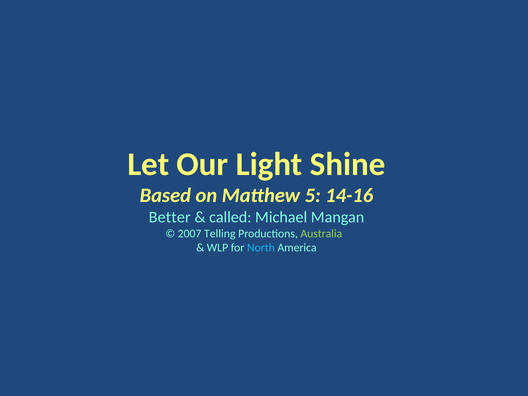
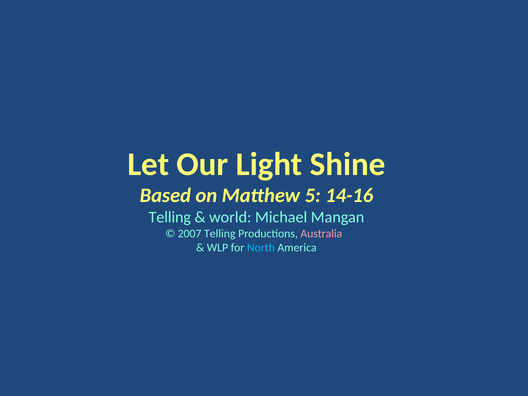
Better at (170, 217): Better -> Telling
called: called -> world
Australia colour: light green -> pink
